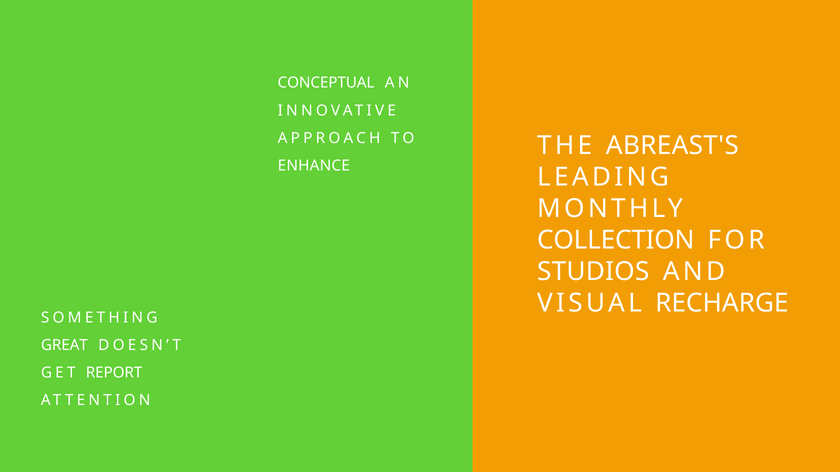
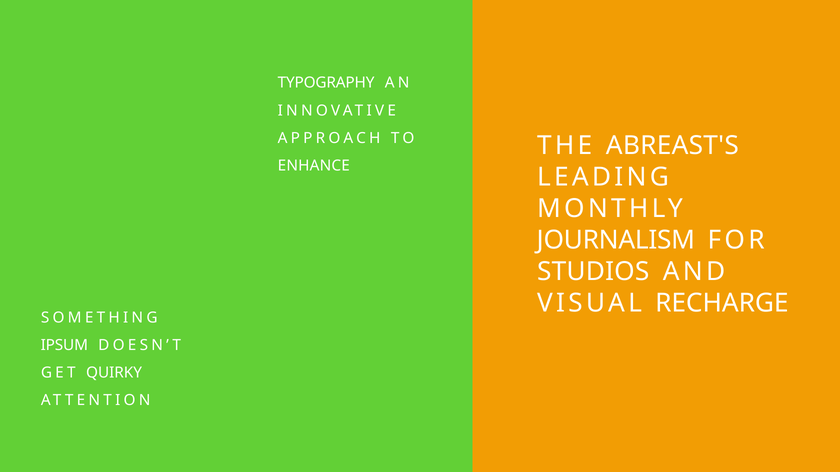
CONCEPTUAL: CONCEPTUAL -> TYPOGRAPHY
COLLECTION: COLLECTION -> JOURNALISM
GREAT: GREAT -> IPSUM
REPORT: REPORT -> QUIRKY
